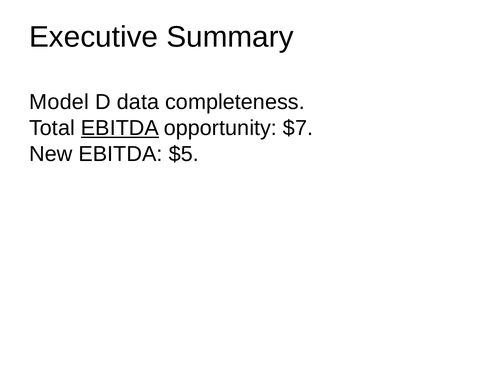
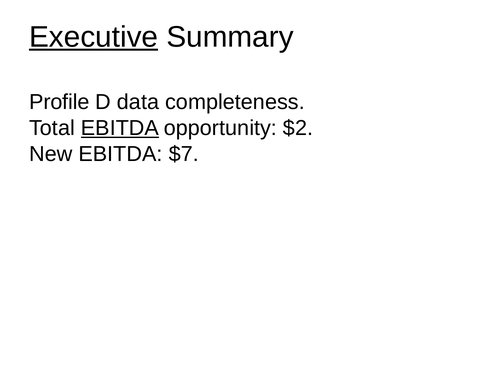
Executive underline: none -> present
Model: Model -> Profile
$7: $7 -> $2
$5: $5 -> $7
